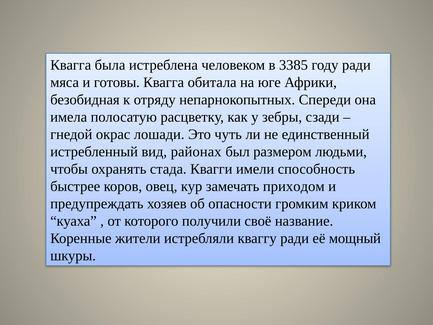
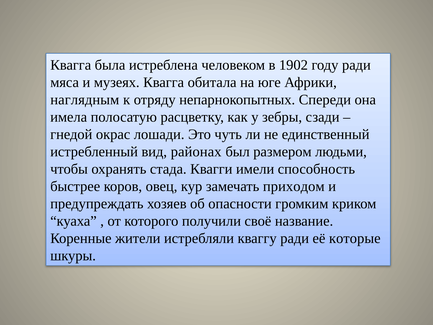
3385: 3385 -> 1902
готовы: готовы -> музеях
безобидная: безобидная -> наглядным
мощный: мощный -> которые
